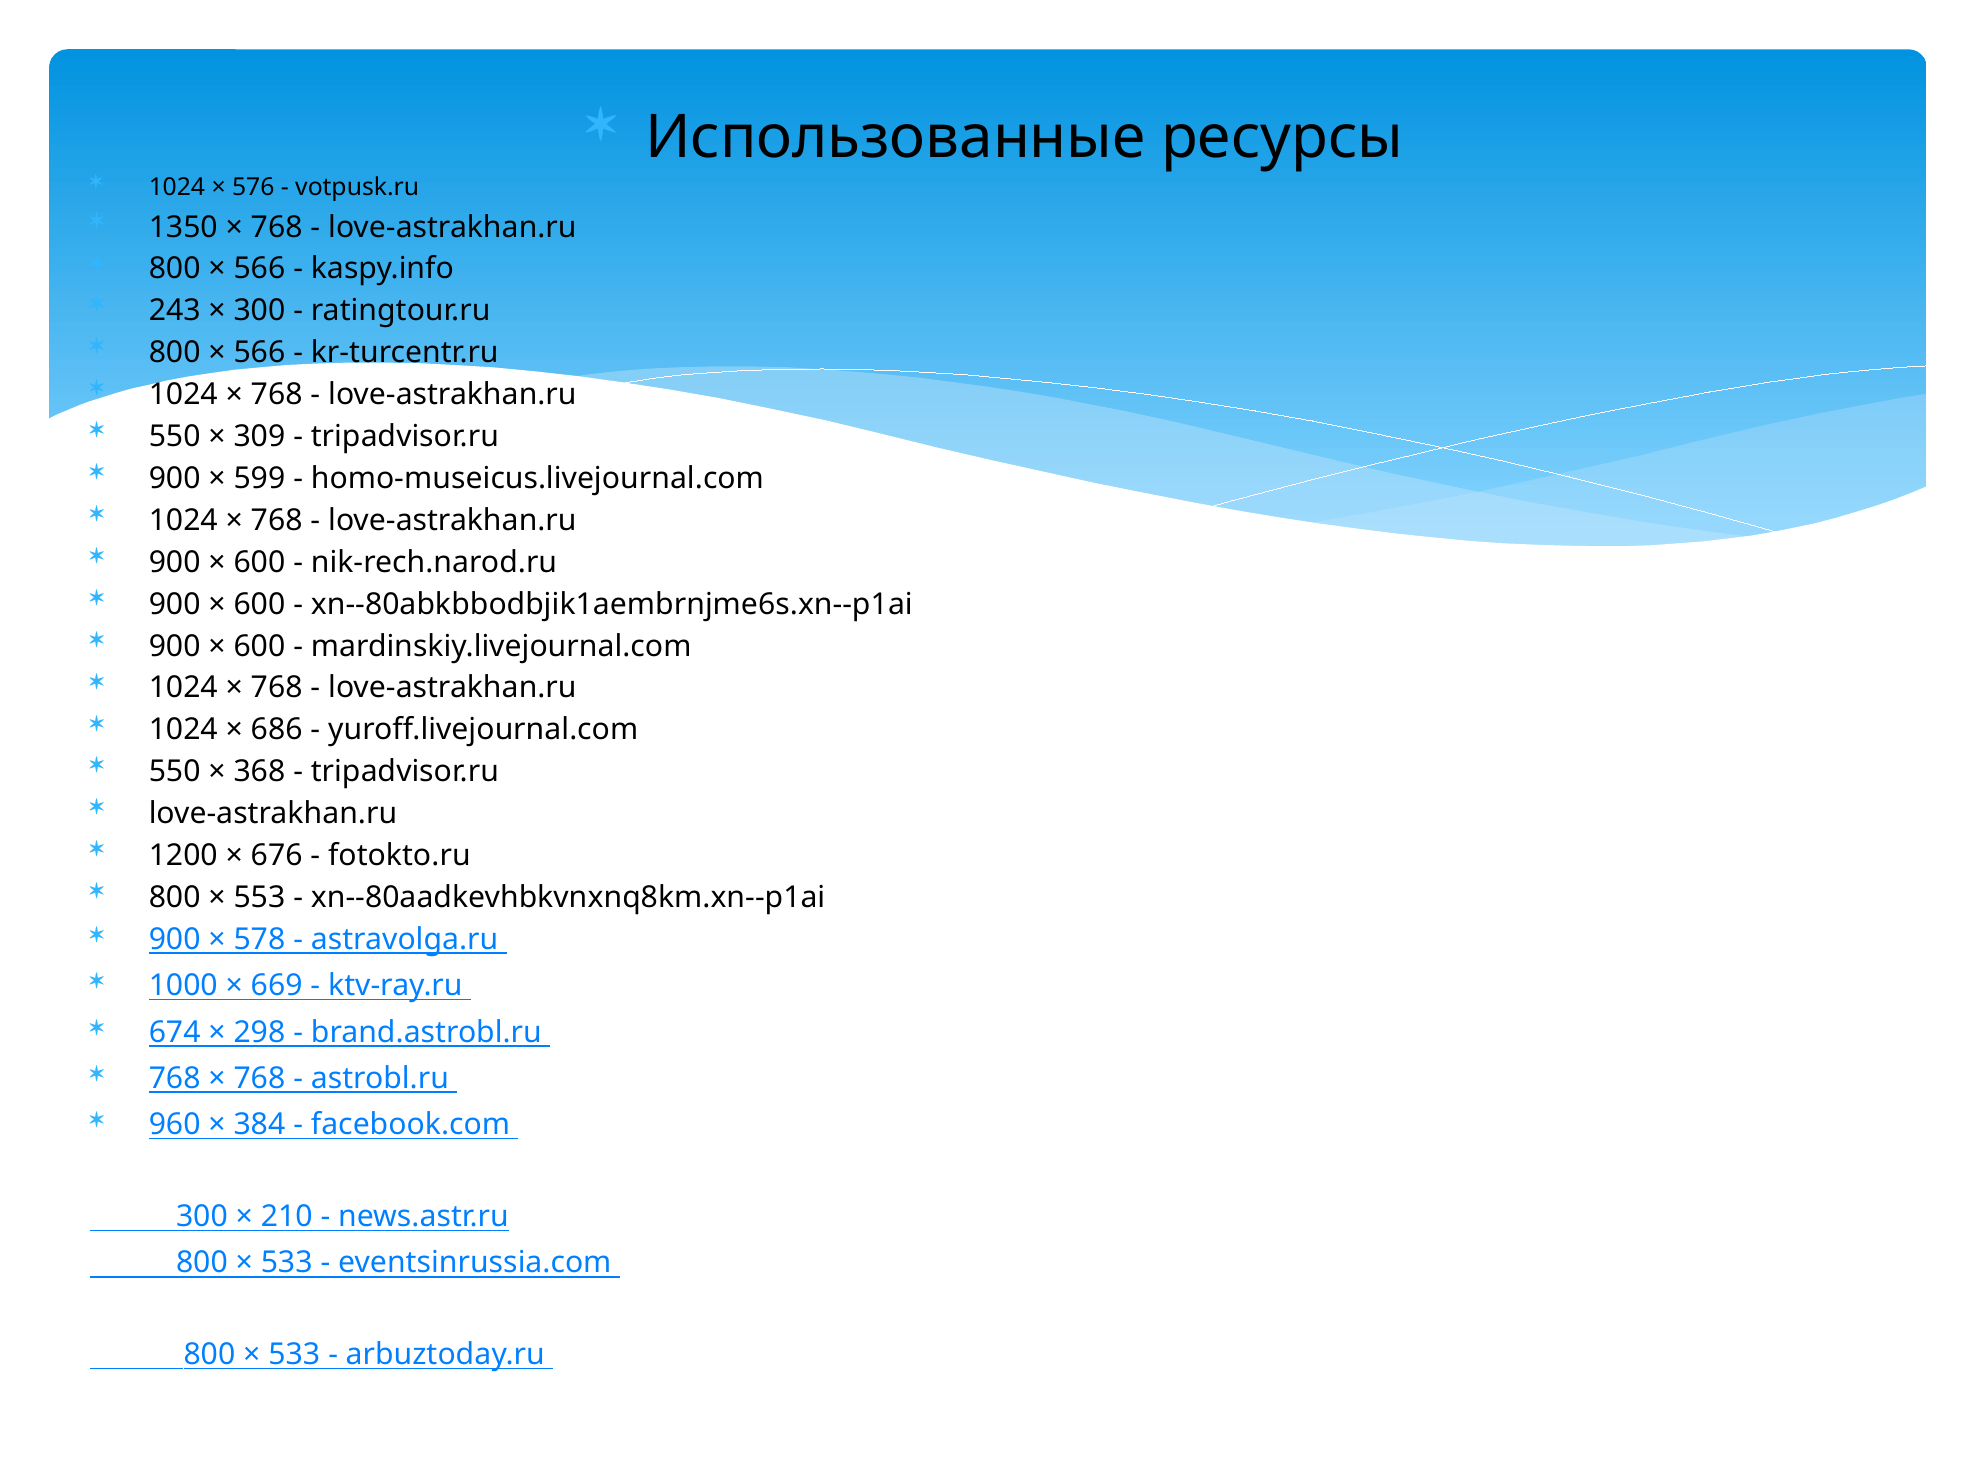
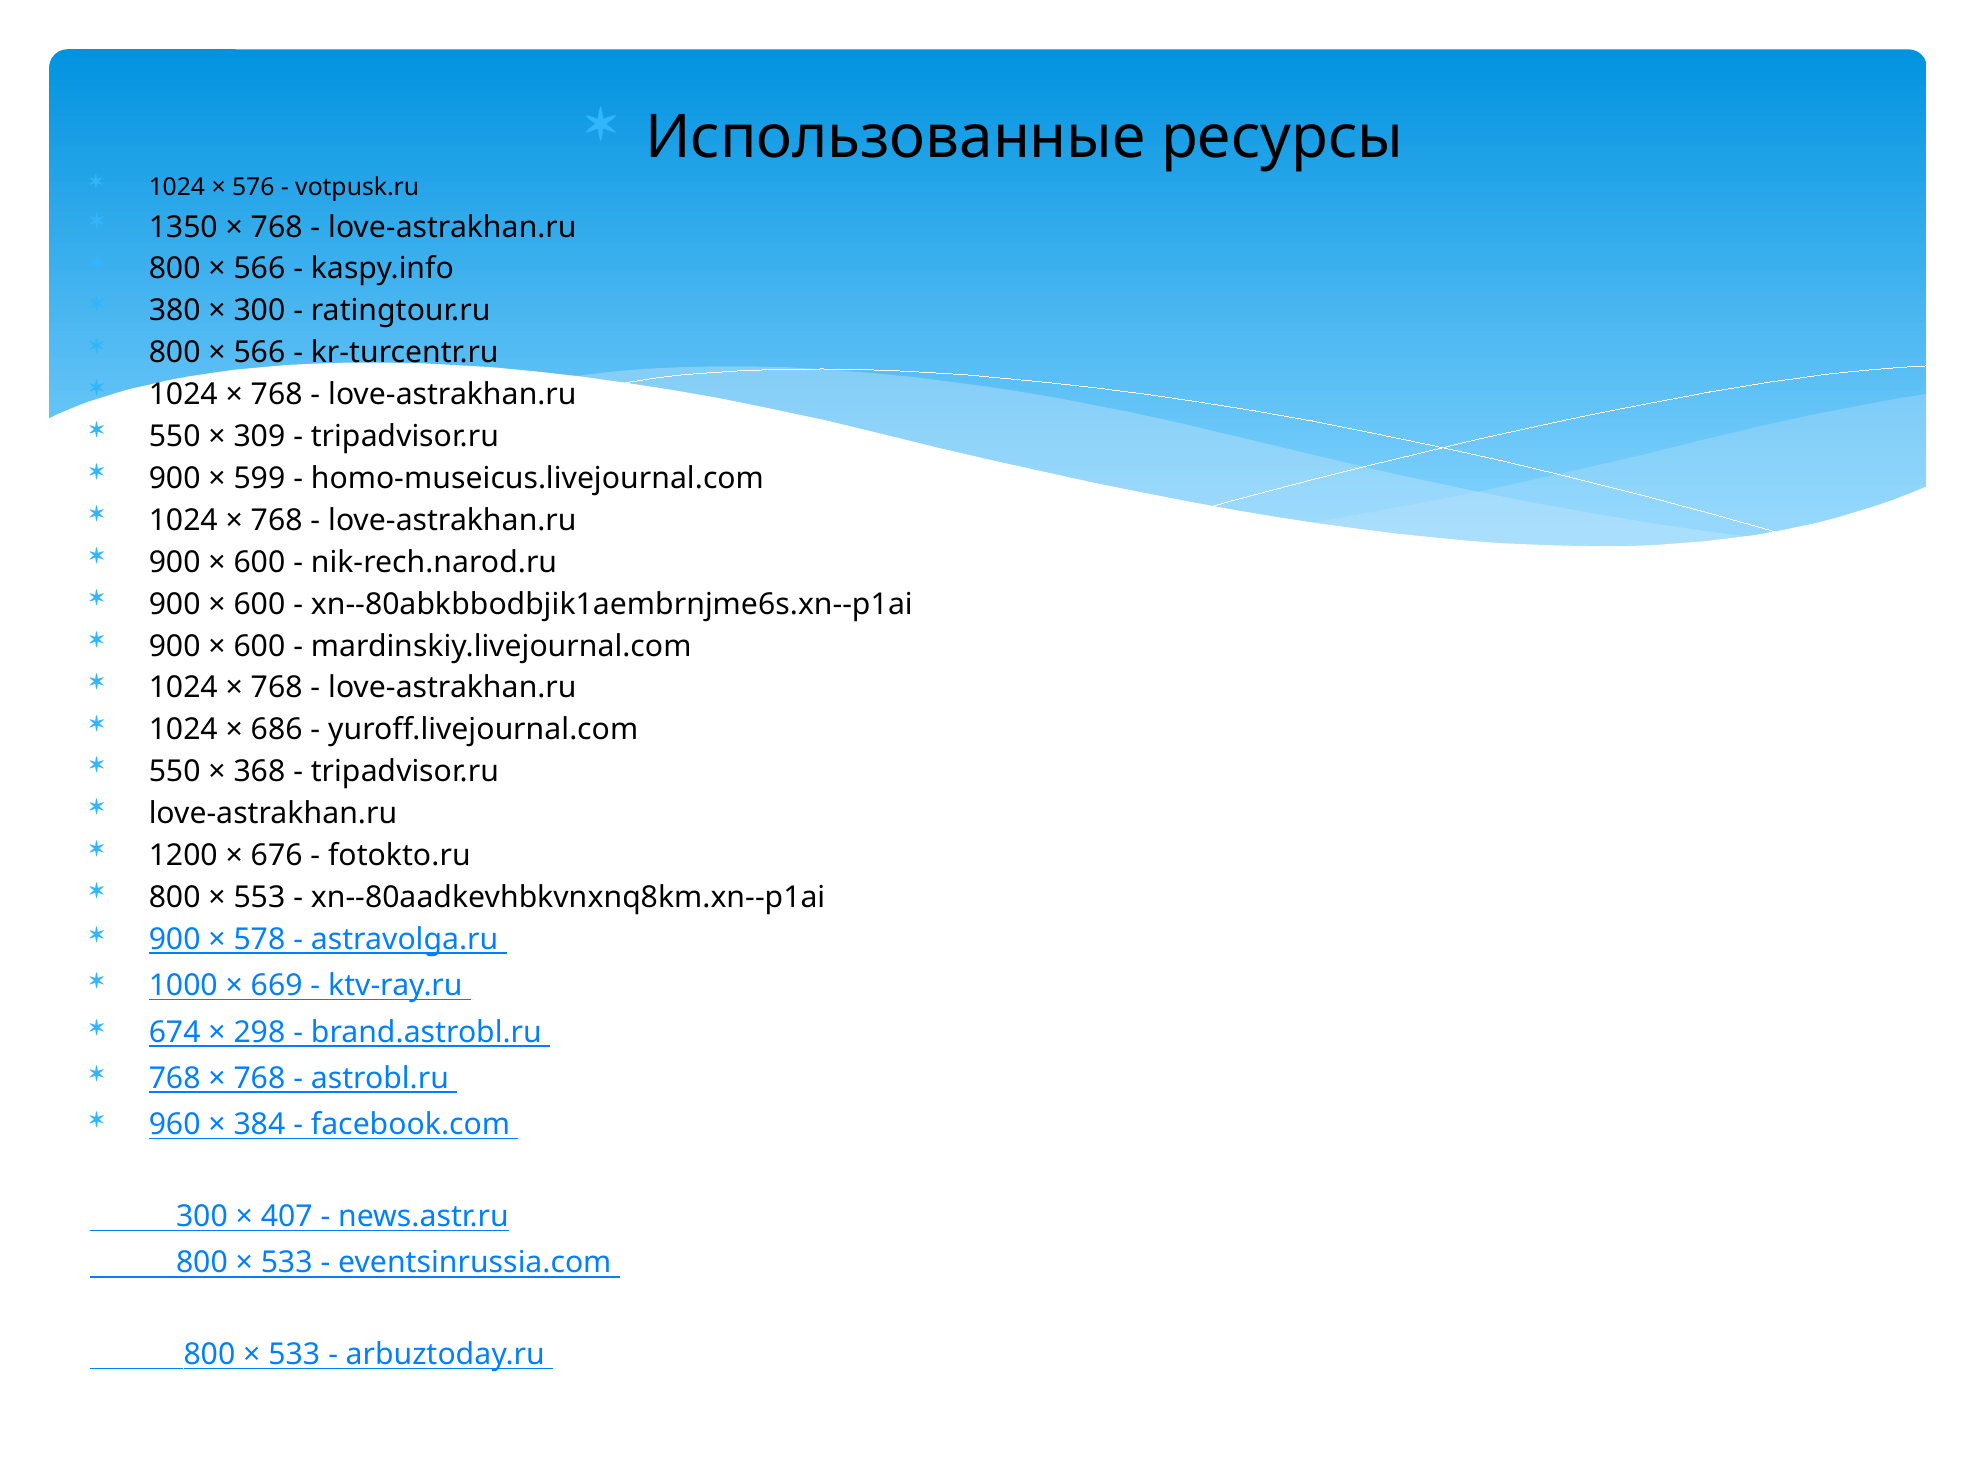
243: 243 -> 380
210: 210 -> 407
